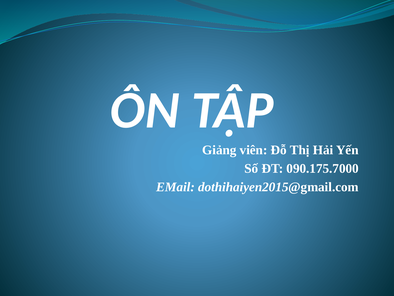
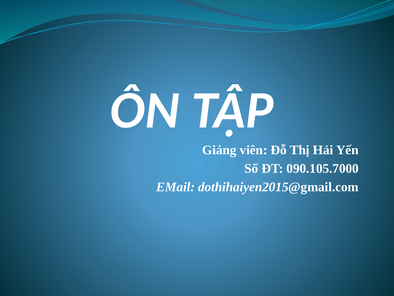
090.175.7000: 090.175.7000 -> 090.105.7000
